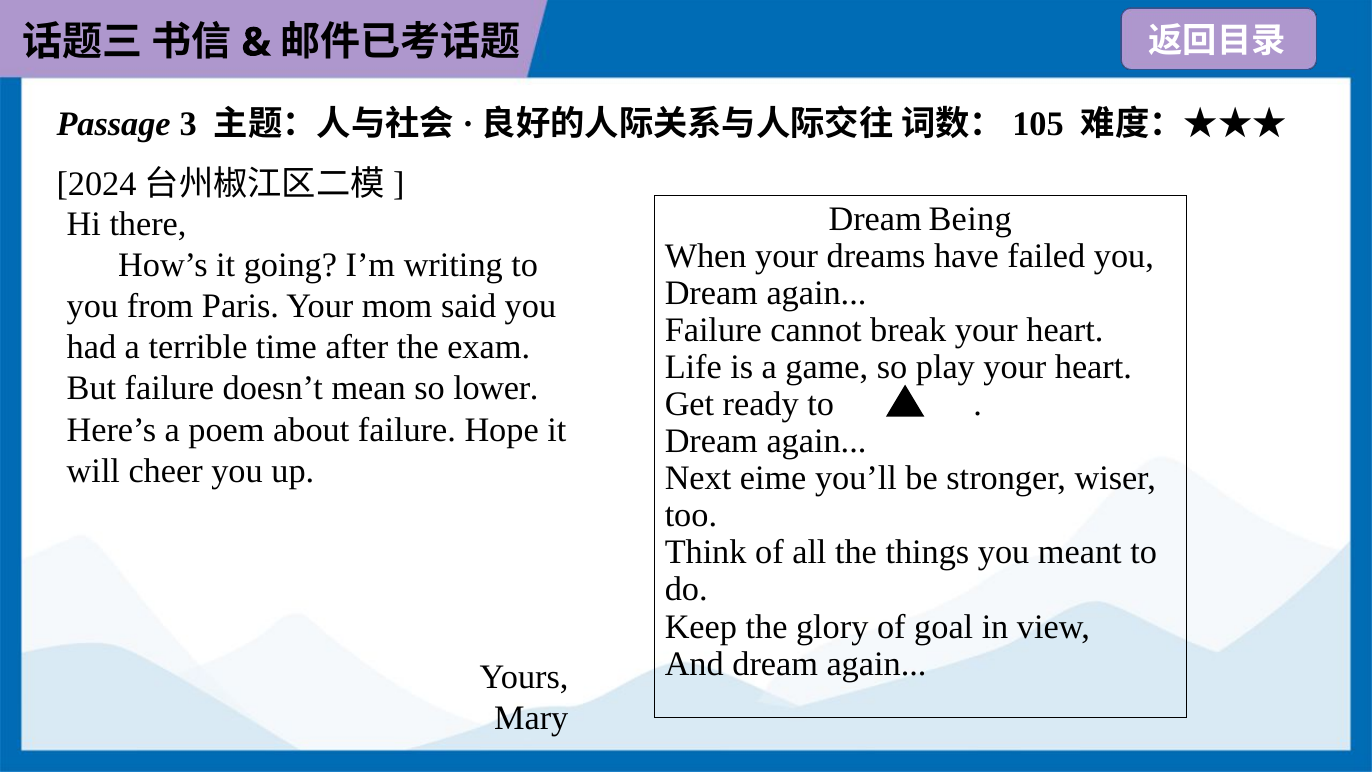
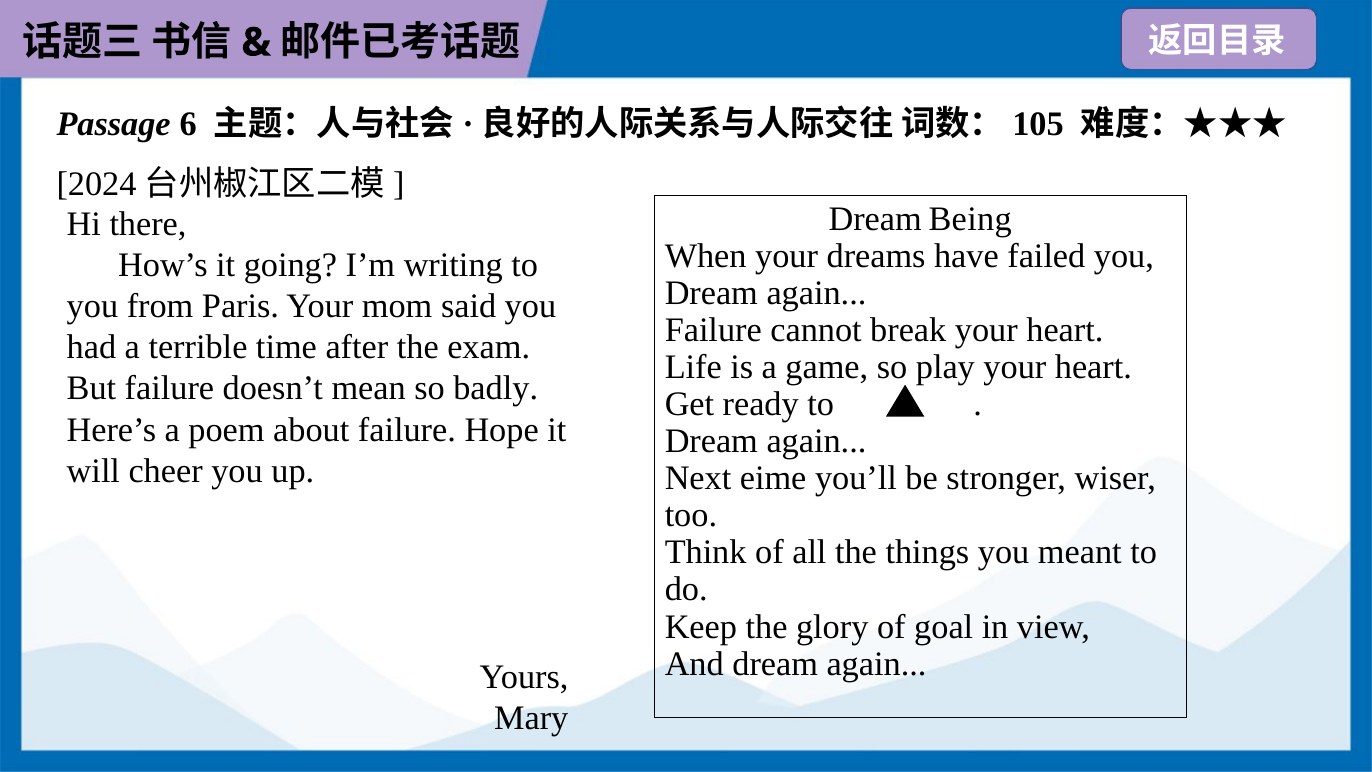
3: 3 -> 6
lower: lower -> badly
